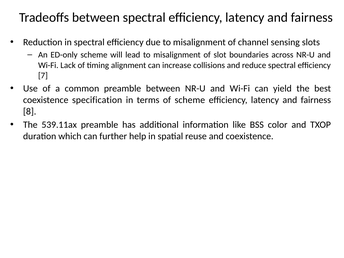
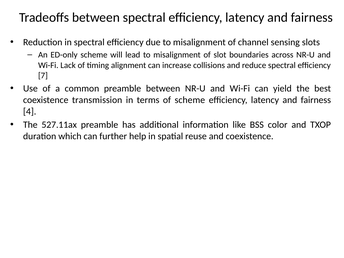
specification: specification -> transmission
8: 8 -> 4
539.11ax: 539.11ax -> 527.11ax
